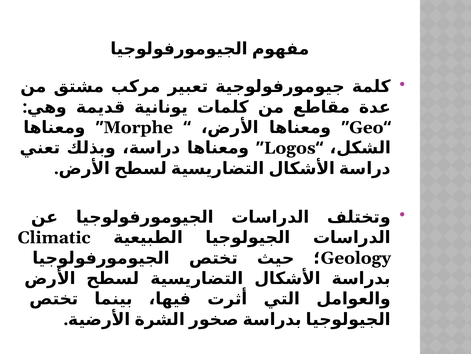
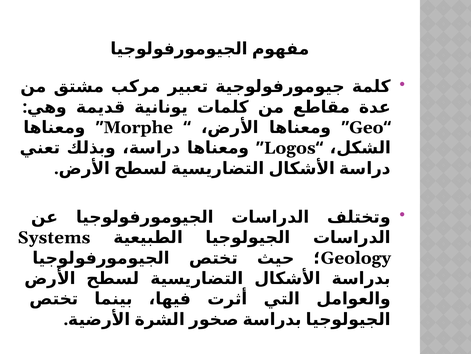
Climatic: Climatic -> Systems
